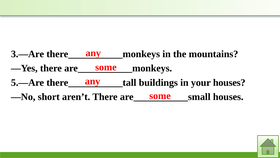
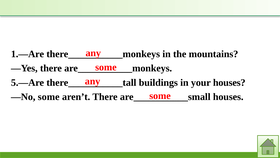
3.—Are: 3.—Are -> 1.—Are
—No short: short -> some
